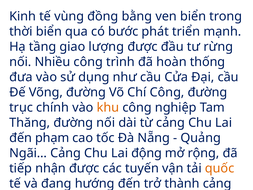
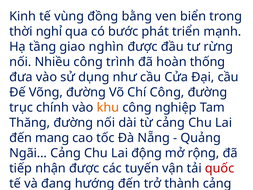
thời biển: biển -> nghỉ
lượng: lượng -> nghìn
đến phạm: phạm -> mang
quốc at (220, 168) colour: orange -> red
